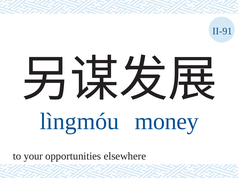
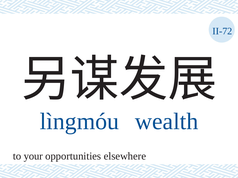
II-91: II-91 -> II-72
money: money -> wealth
